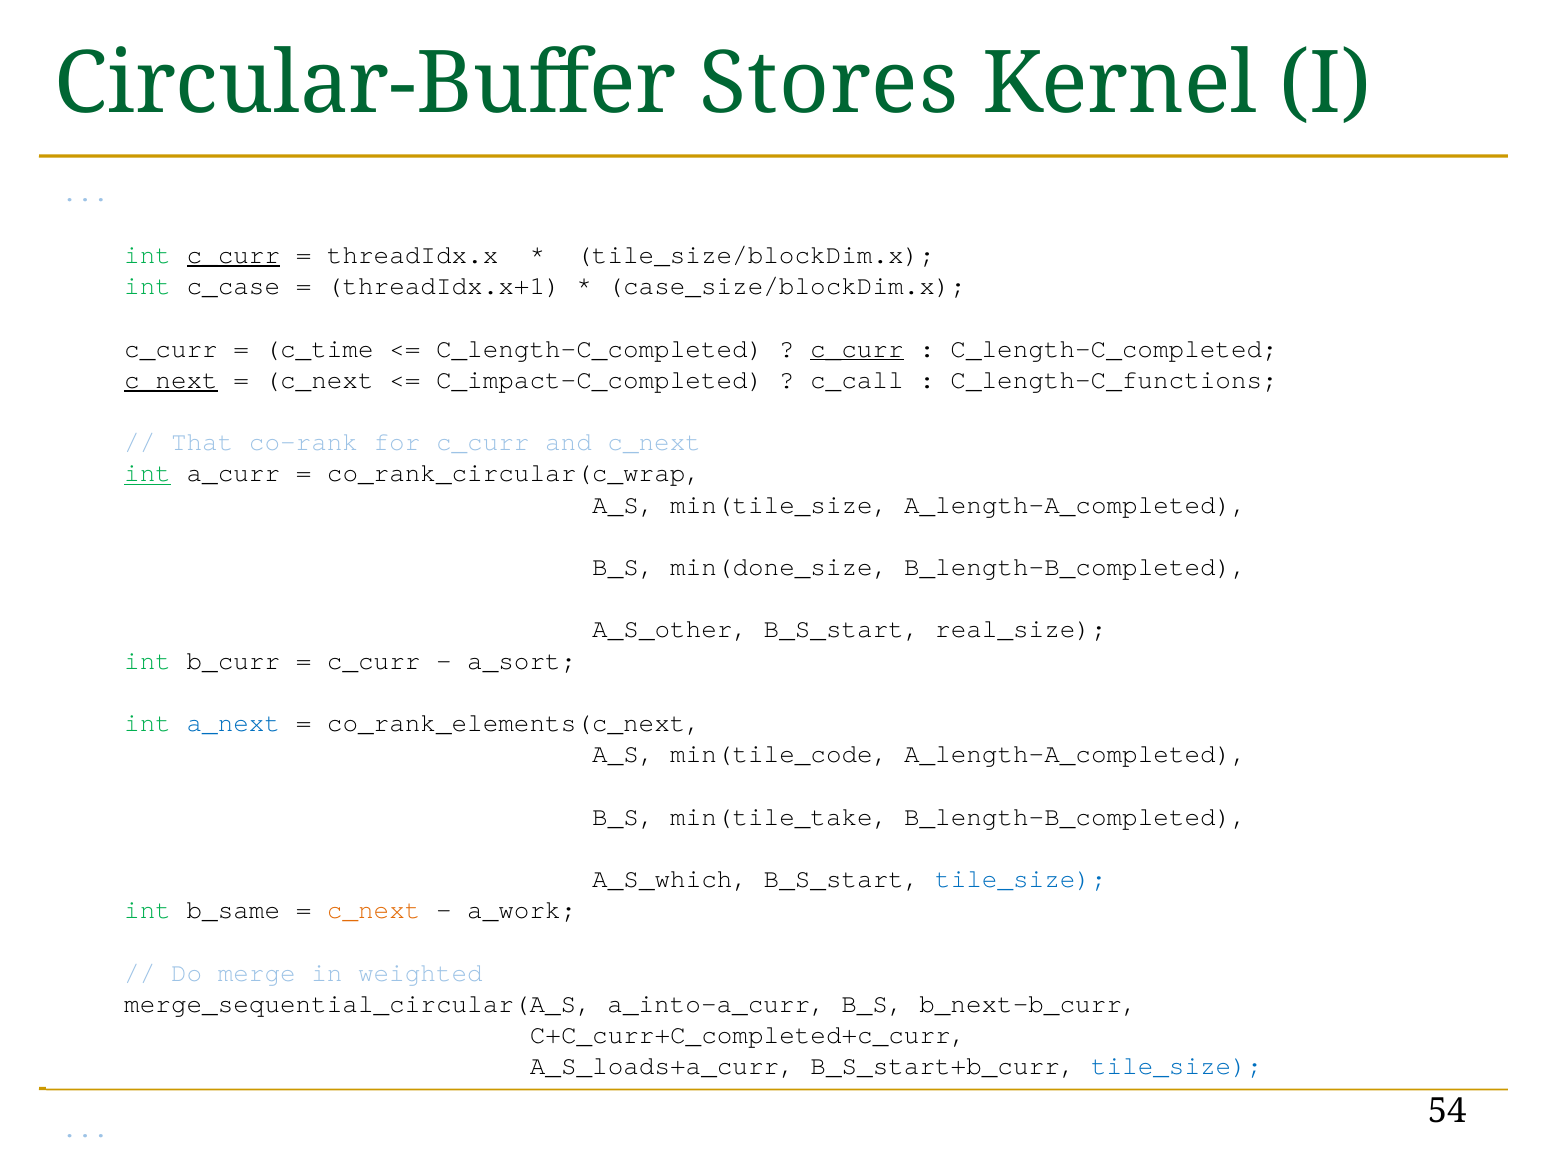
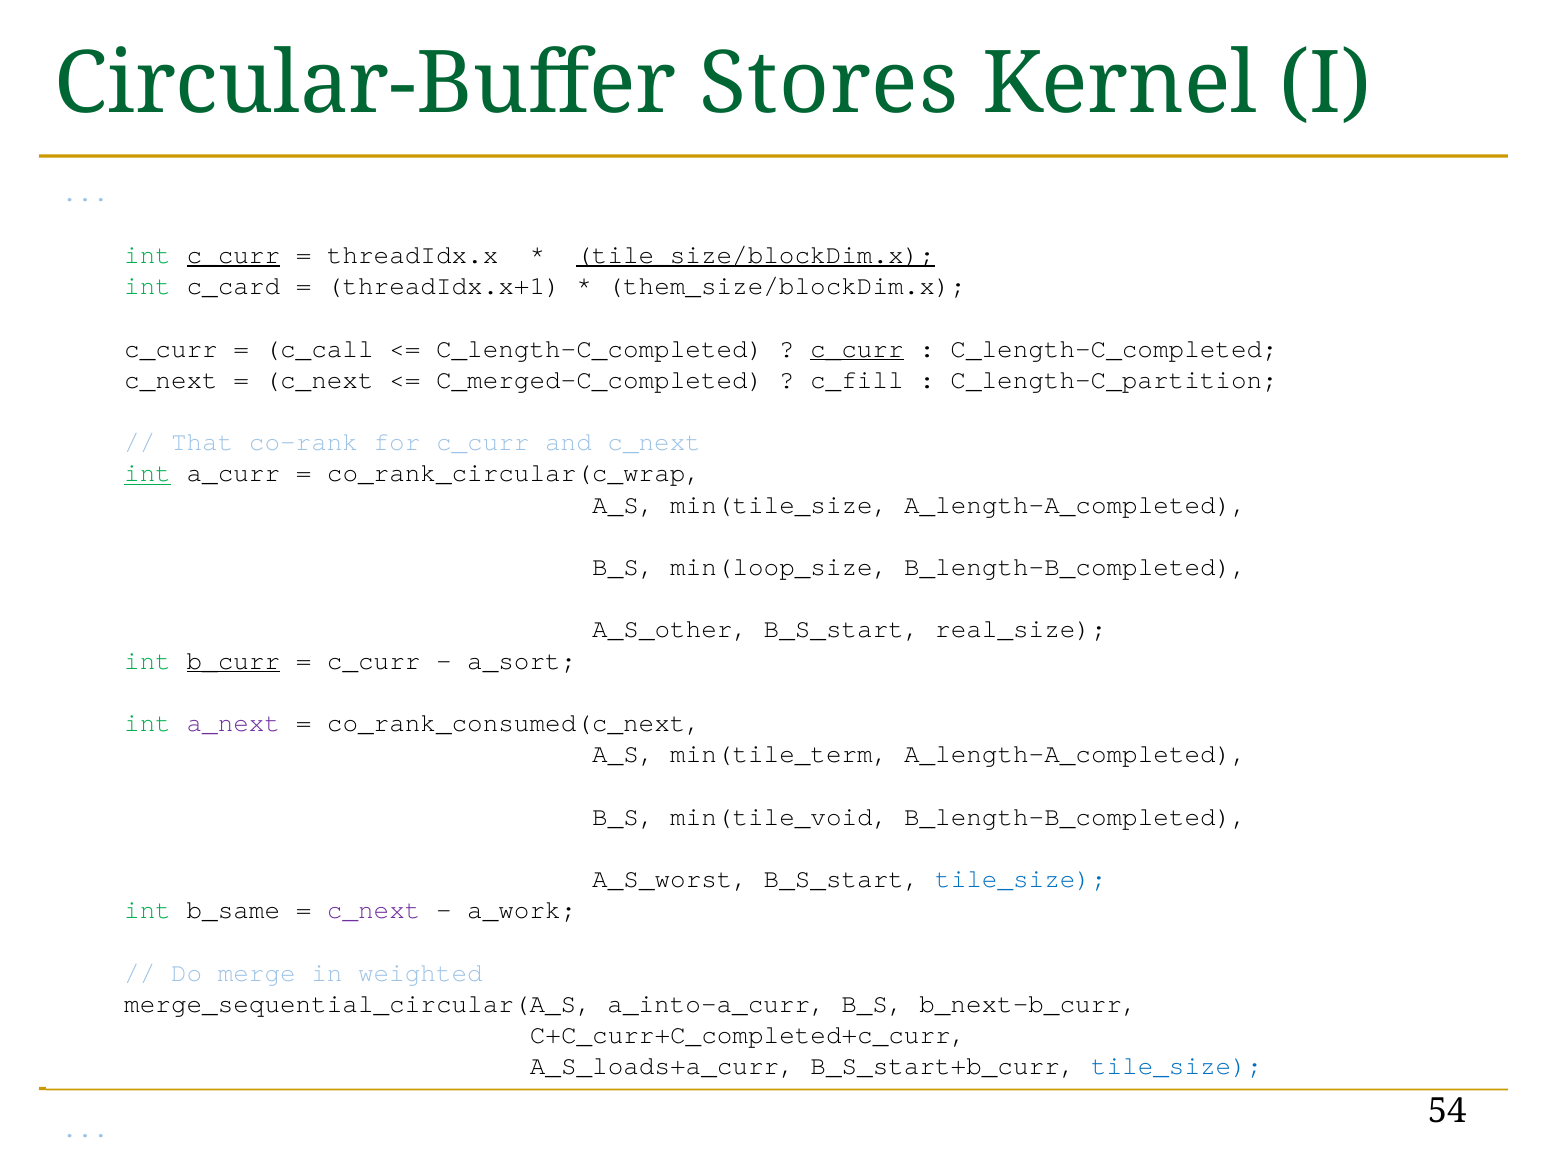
tile_size/blockDim.x underline: none -> present
c_case: c_case -> c_card
case_size/blockDim.x: case_size/blockDim.x -> them_size/blockDim.x
c_time: c_time -> c_call
c_next at (171, 380) underline: present -> none
C_impact-C_completed: C_impact-C_completed -> C_merged-C_completed
c_call: c_call -> c_fill
C_length-C_functions: C_length-C_functions -> C_length-C_partition
min(done_size: min(done_size -> min(loop_size
b_curr underline: none -> present
a_next colour: blue -> purple
co_rank_elements(c_next: co_rank_elements(c_next -> co_rank_consumed(c_next
min(tile_code: min(tile_code -> min(tile_term
min(tile_take: min(tile_take -> min(tile_void
A_S_which: A_S_which -> A_S_worst
c_next at (374, 910) colour: orange -> purple
